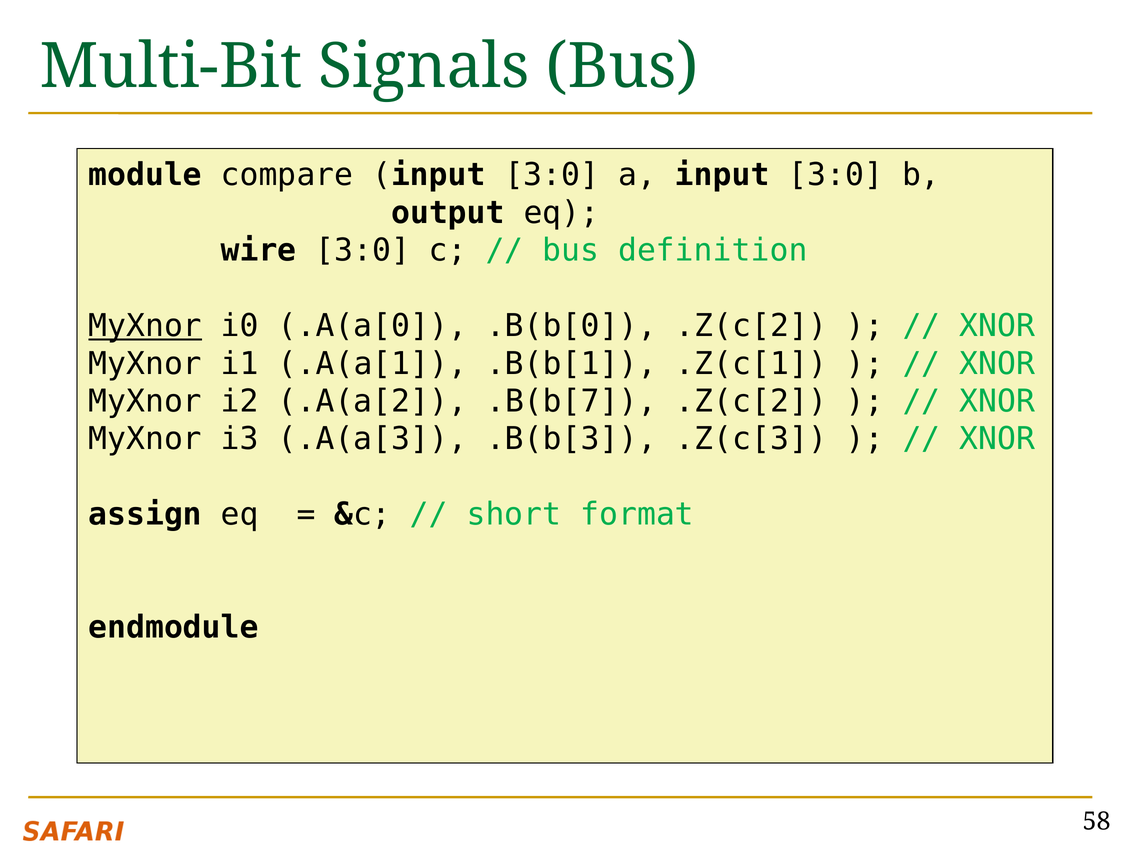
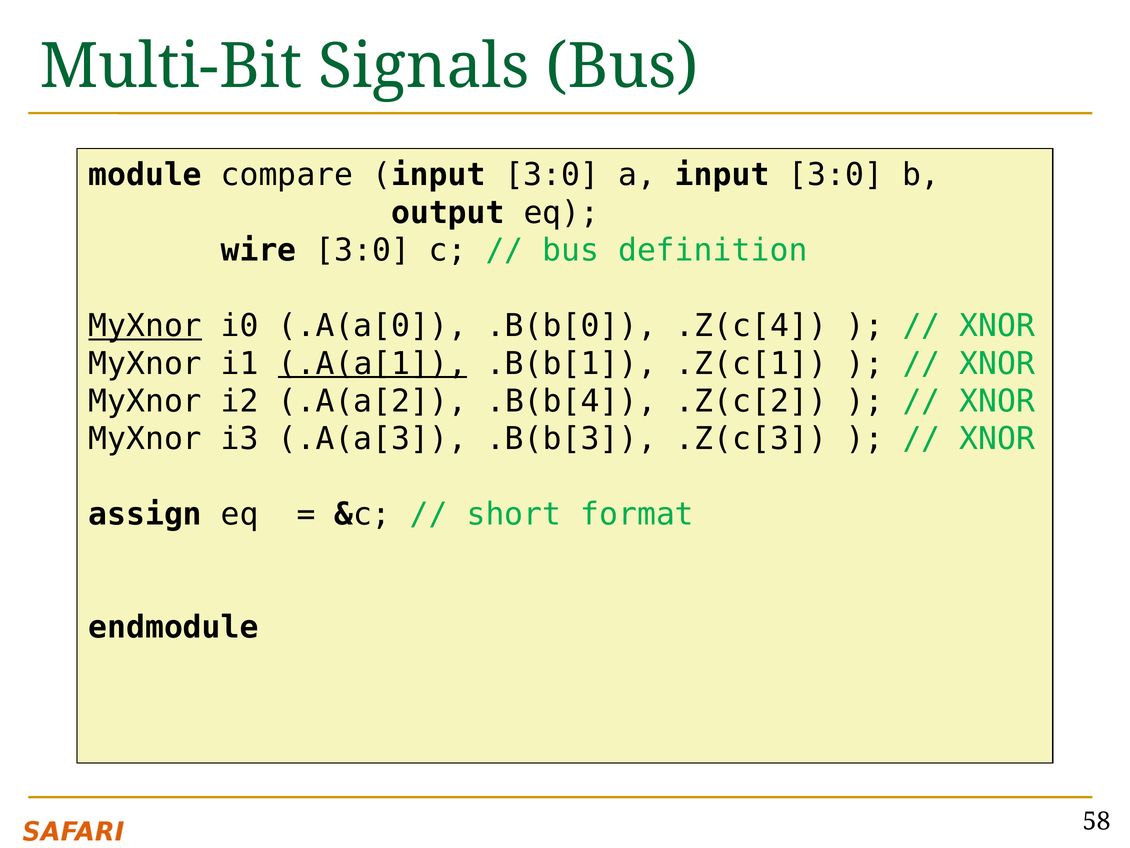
.B(b[0 .Z(c[2: .Z(c[2 -> .Z(c[4
.A(a[1 underline: none -> present
.B(b[7: .B(b[7 -> .B(b[4
